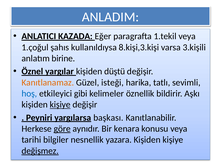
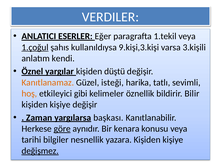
ANLADIM: ANLADIM -> VERDILER
KAZADA: KAZADA -> ESERLER
1.çoğul underline: none -> present
8.kişi,3.kişi: 8.kişi,3.kişi -> 9.kişi,3.kişi
birine: birine -> kendi
hoş colour: blue -> orange
Aşkı: Aşkı -> Bilir
kişiye at (60, 104) underline: present -> none
Peyniri: Peyniri -> Zaman
